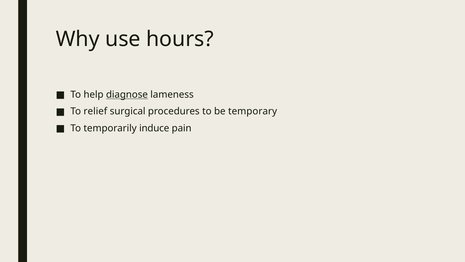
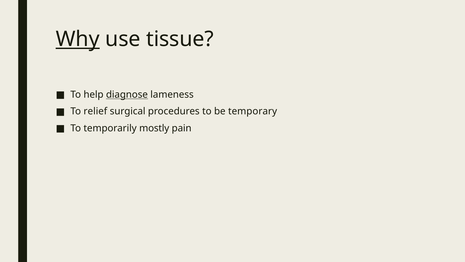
Why underline: none -> present
hours: hours -> tissue
induce: induce -> mostly
